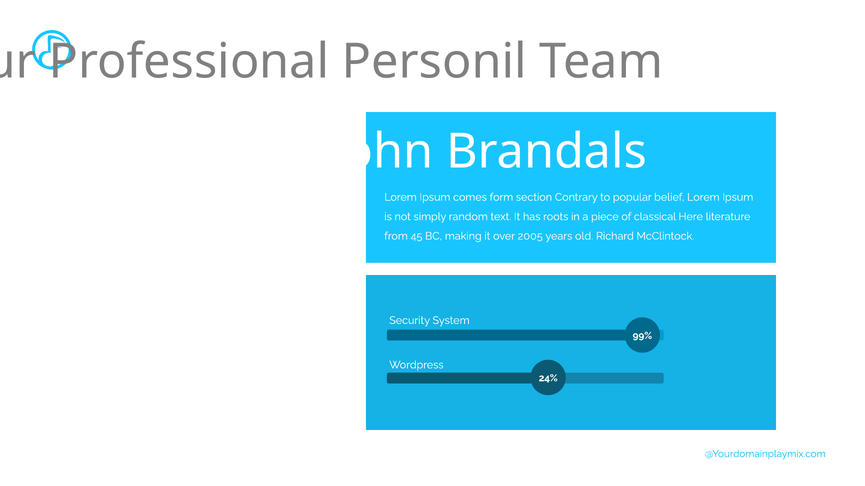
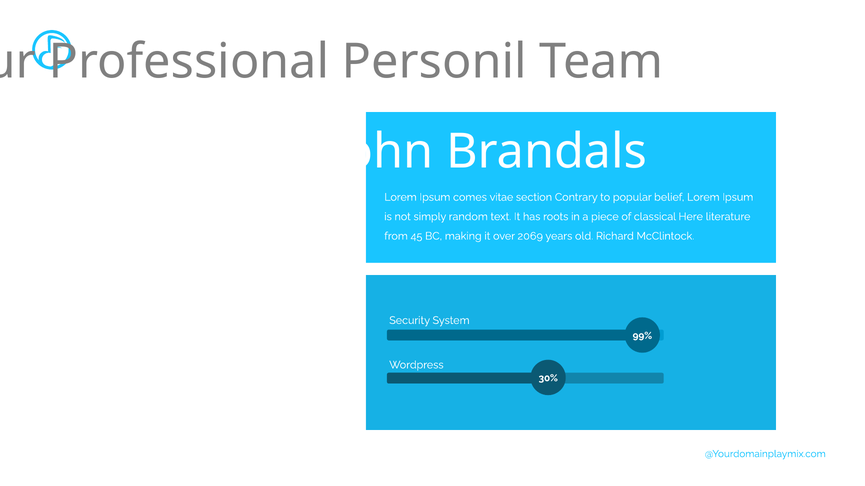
form: form -> vitae
2005: 2005 -> 2069
24%: 24% -> 30%
